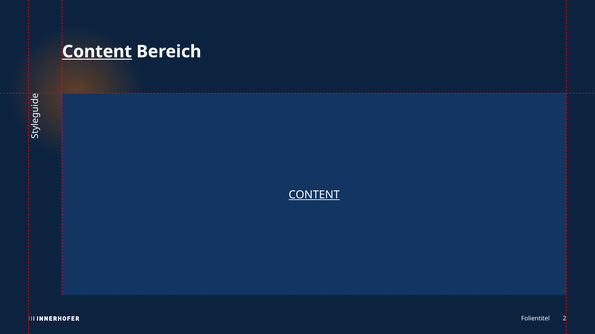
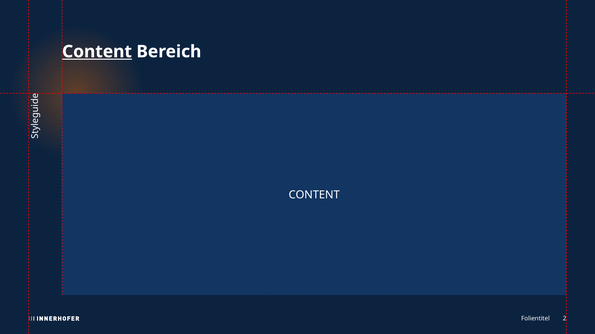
CONTENT at (314, 195) underline: present -> none
